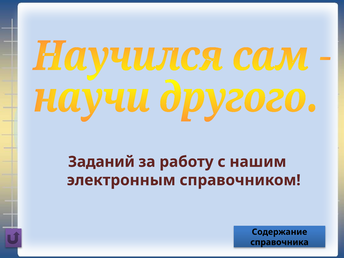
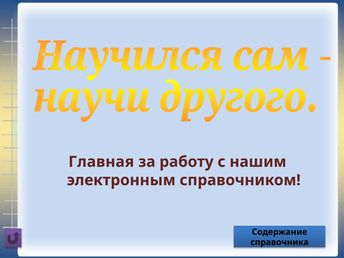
Заданий: Заданий -> Главная
